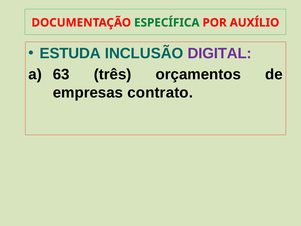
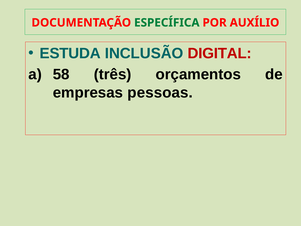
DIGITAL colour: purple -> red
63: 63 -> 58
contrato: contrato -> pessoas
